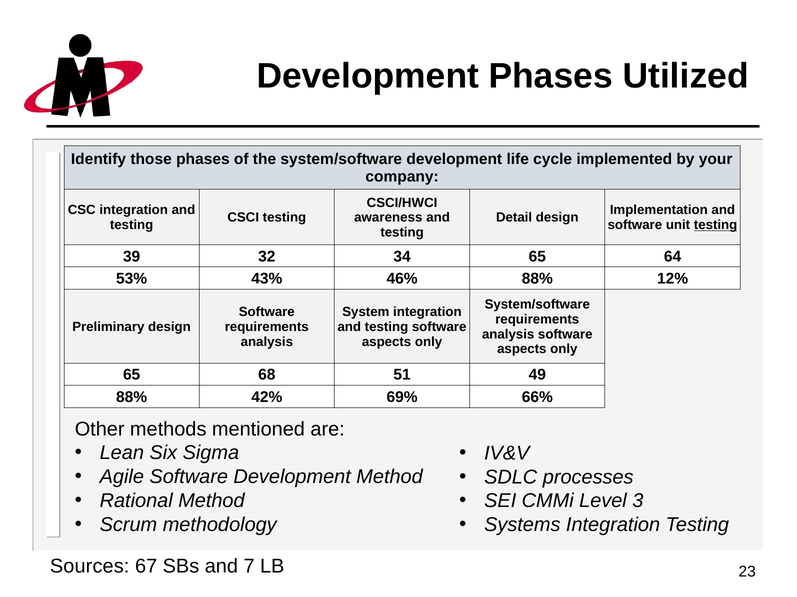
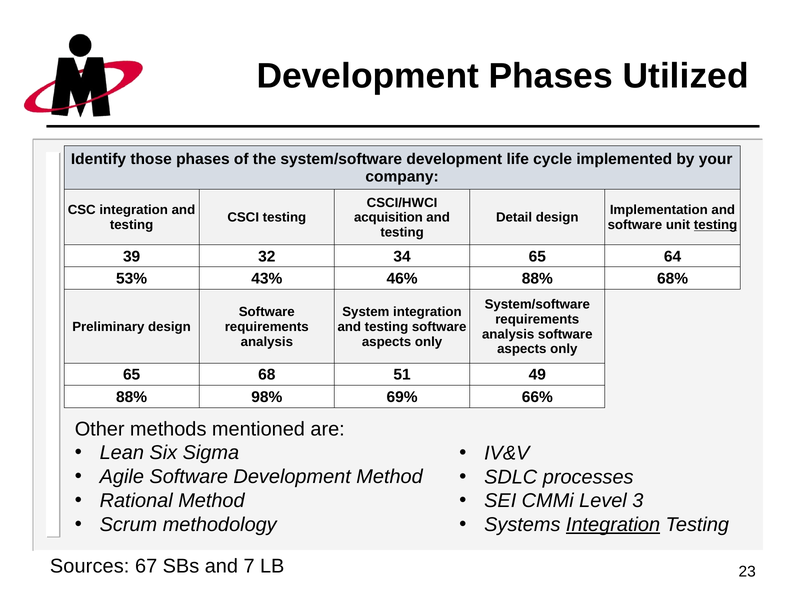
awareness: awareness -> acquisition
12%: 12% -> 68%
42%: 42% -> 98%
Integration at (613, 525) underline: none -> present
